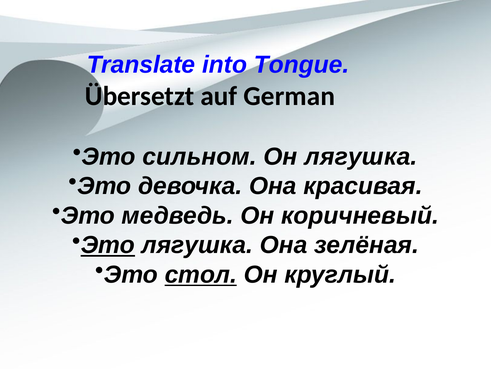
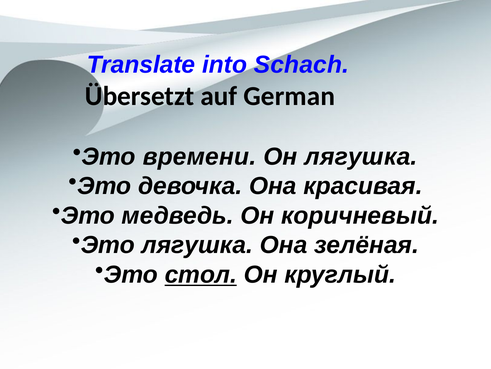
Tongue: Tongue -> Schach
сильном: сильном -> времени
Это at (108, 245) underline: present -> none
